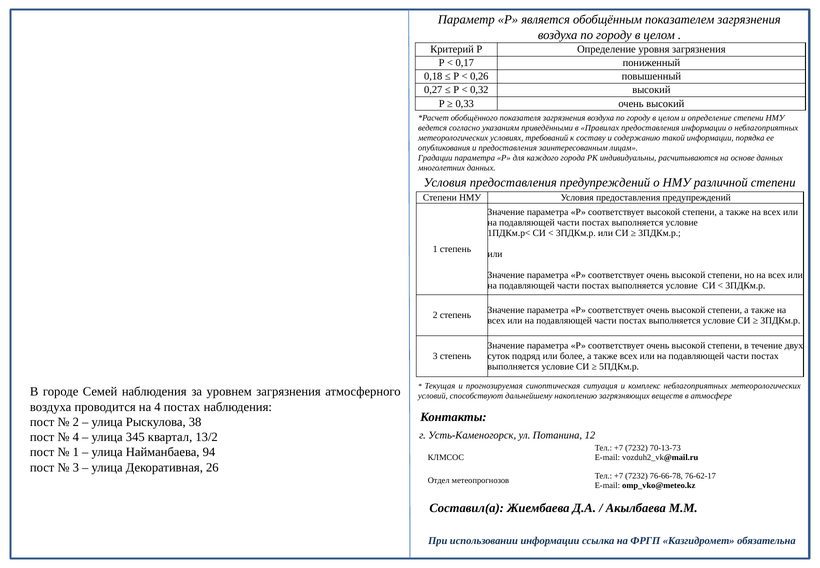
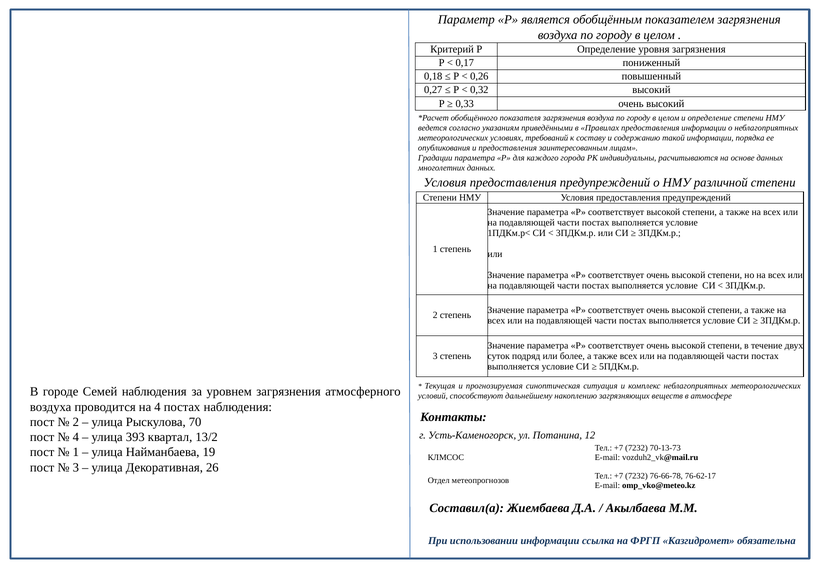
38: 38 -> 70
345: 345 -> 393
94: 94 -> 19
